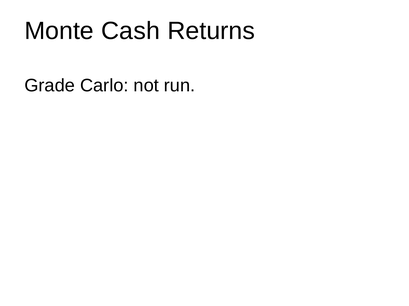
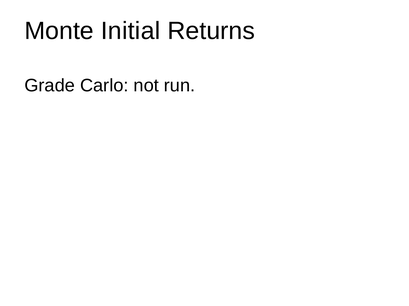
Cash: Cash -> Initial
